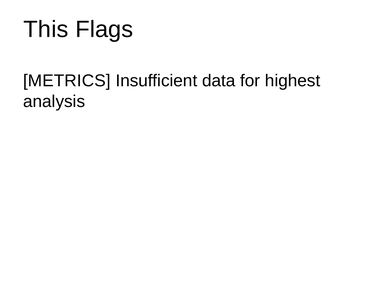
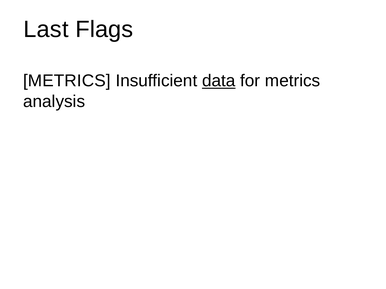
This: This -> Last
data underline: none -> present
for highest: highest -> metrics
